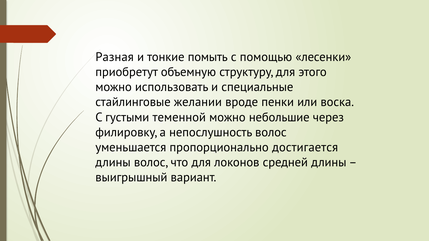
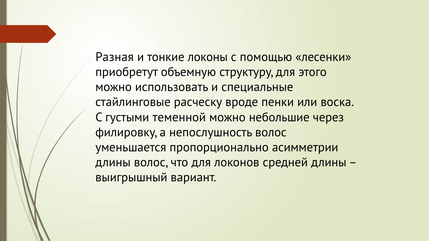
помыть: помыть -> локоны
желании: желании -> расческу
достигается: достигается -> асимметрии
